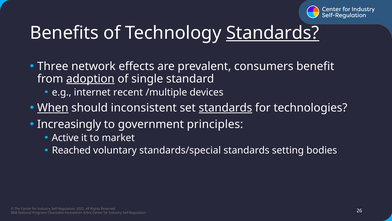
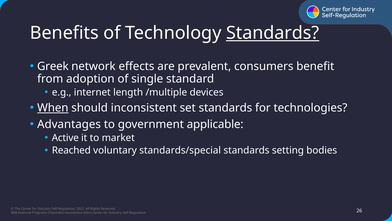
Three: Three -> Greek
adoption underline: present -> none
recent: recent -> length
standards at (225, 108) underline: present -> none
Increasingly: Increasingly -> Advantages
principles: principles -> applicable
